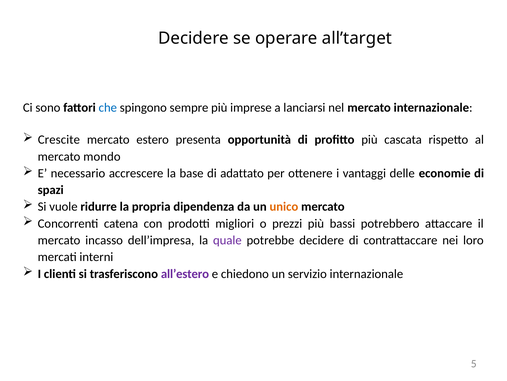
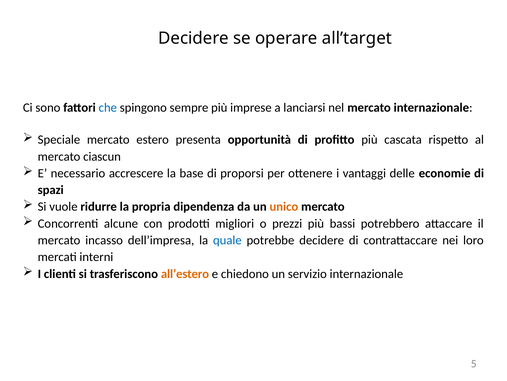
Crescite: Crescite -> Speciale
mondo: mondo -> ciascun
adattato: adattato -> proporsi
catena: catena -> alcune
quale colour: purple -> blue
all’estero colour: purple -> orange
